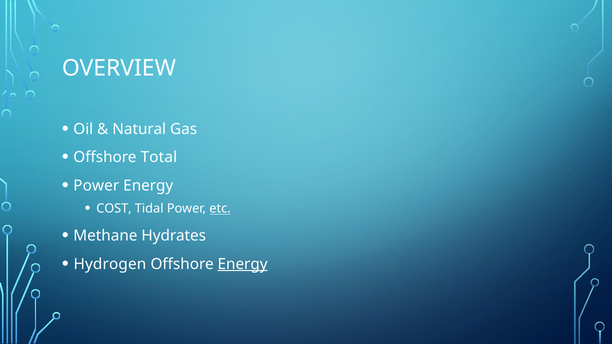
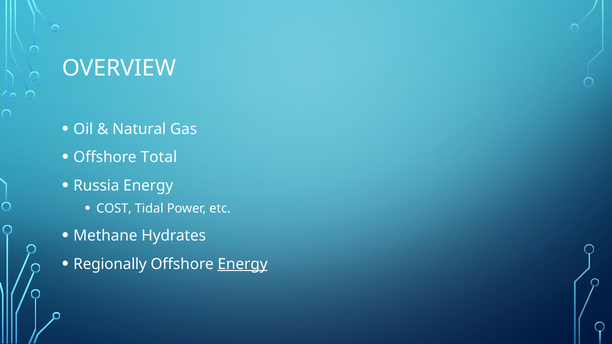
Power at (96, 186): Power -> Russia
etc underline: present -> none
Hydrogen: Hydrogen -> Regionally
